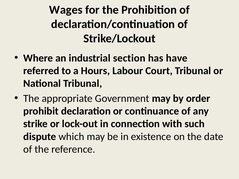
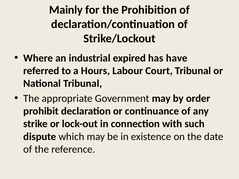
Wages: Wages -> Mainly
section: section -> expired
